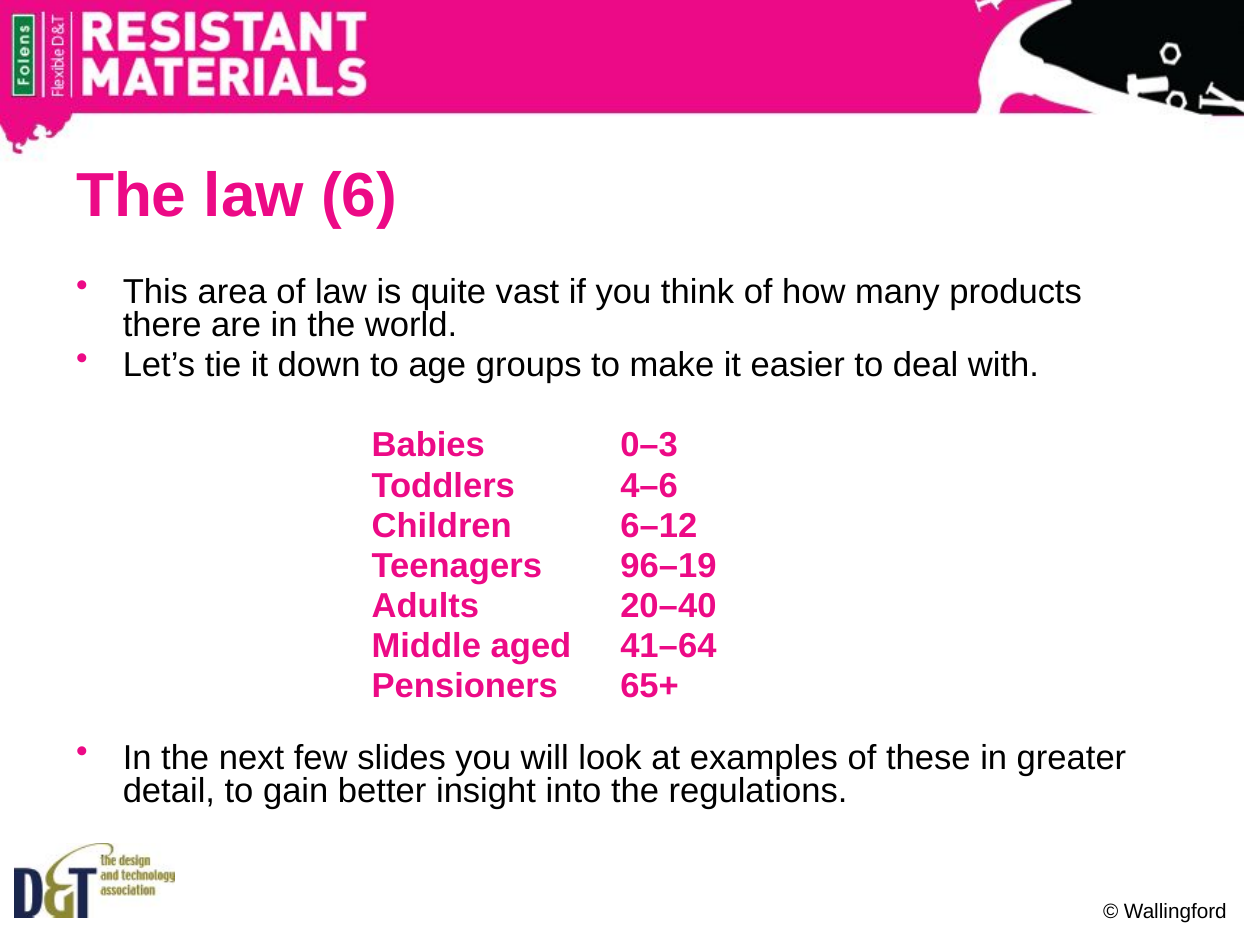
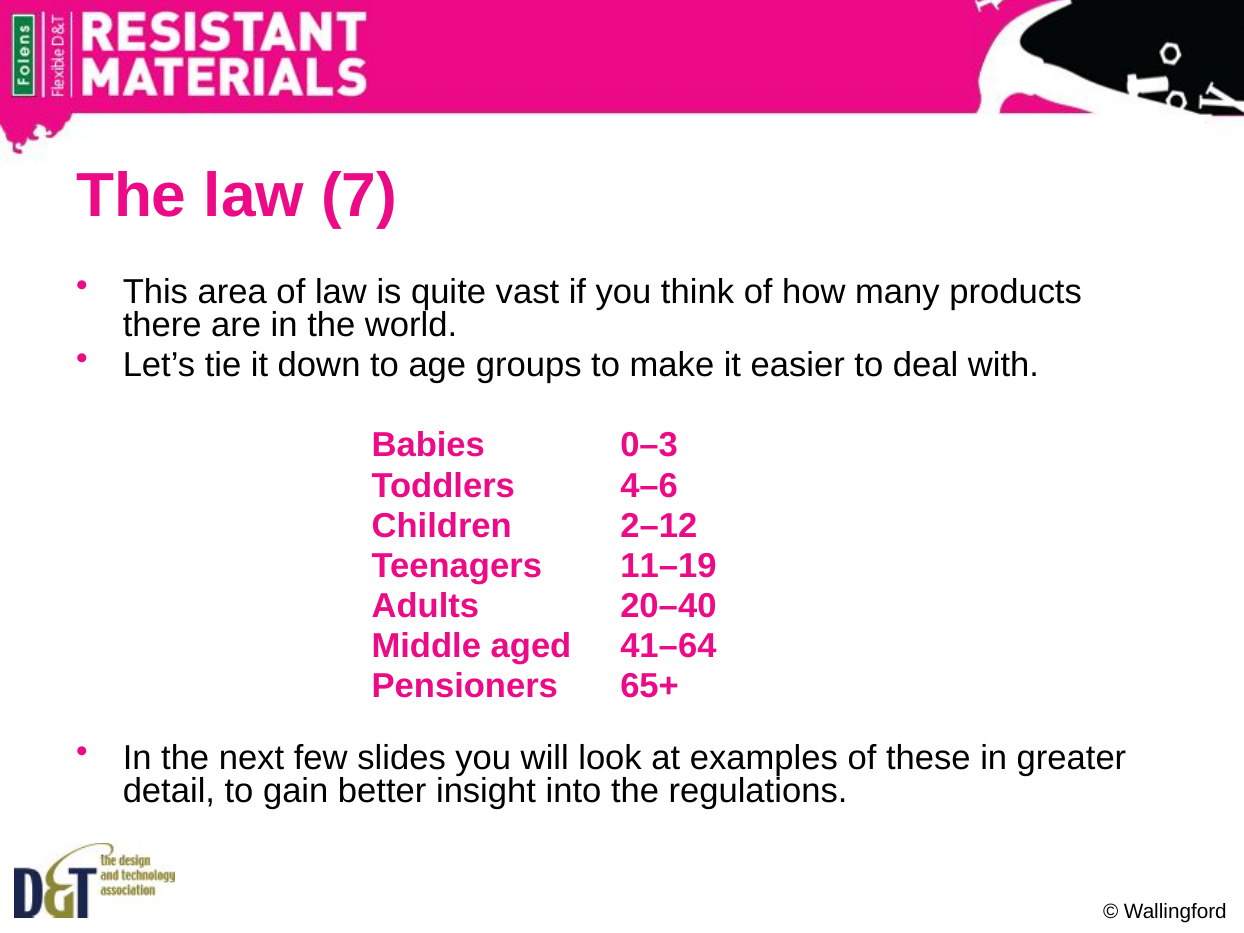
6: 6 -> 7
6–12: 6–12 -> 2–12
96–19: 96–19 -> 11–19
